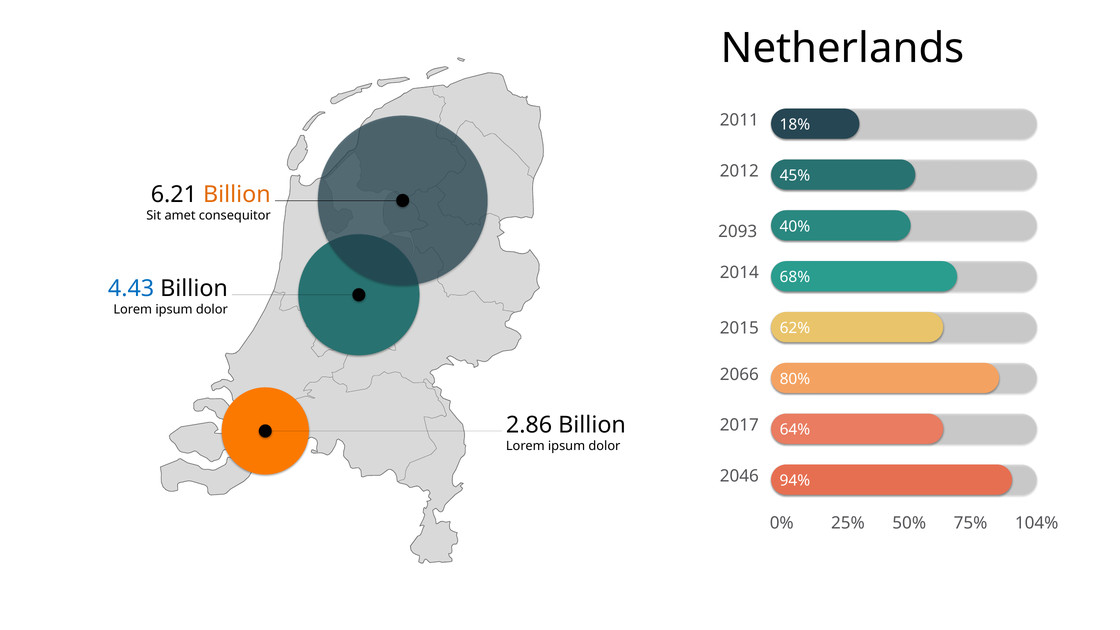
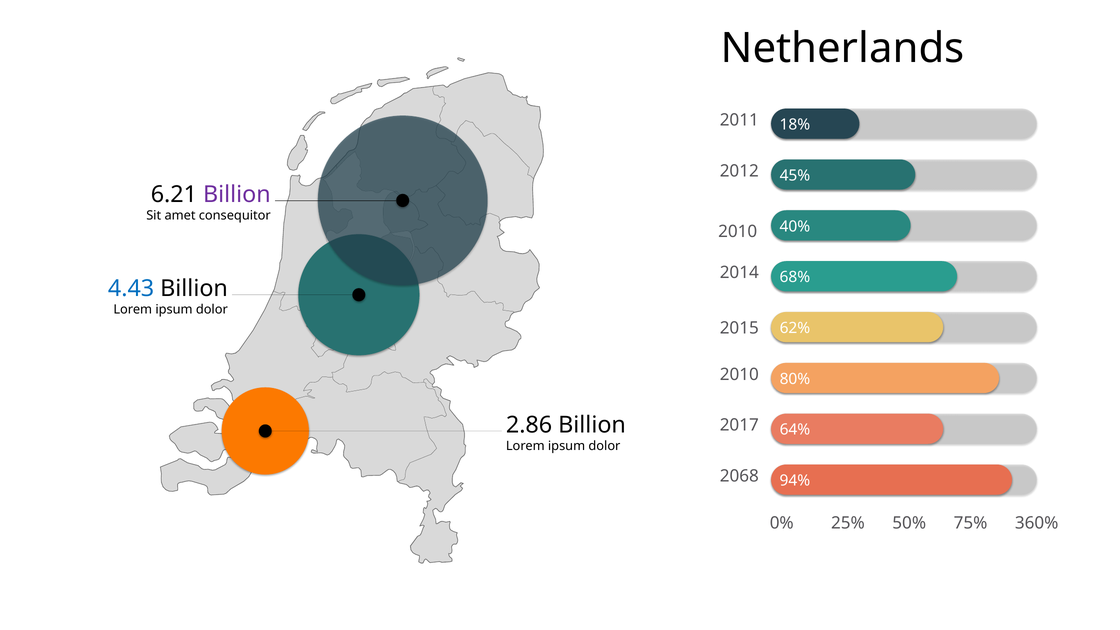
Billion at (237, 194) colour: orange -> purple
2093 at (738, 232): 2093 -> 2010
2066 at (739, 374): 2066 -> 2010
2046: 2046 -> 2068
104%: 104% -> 360%
